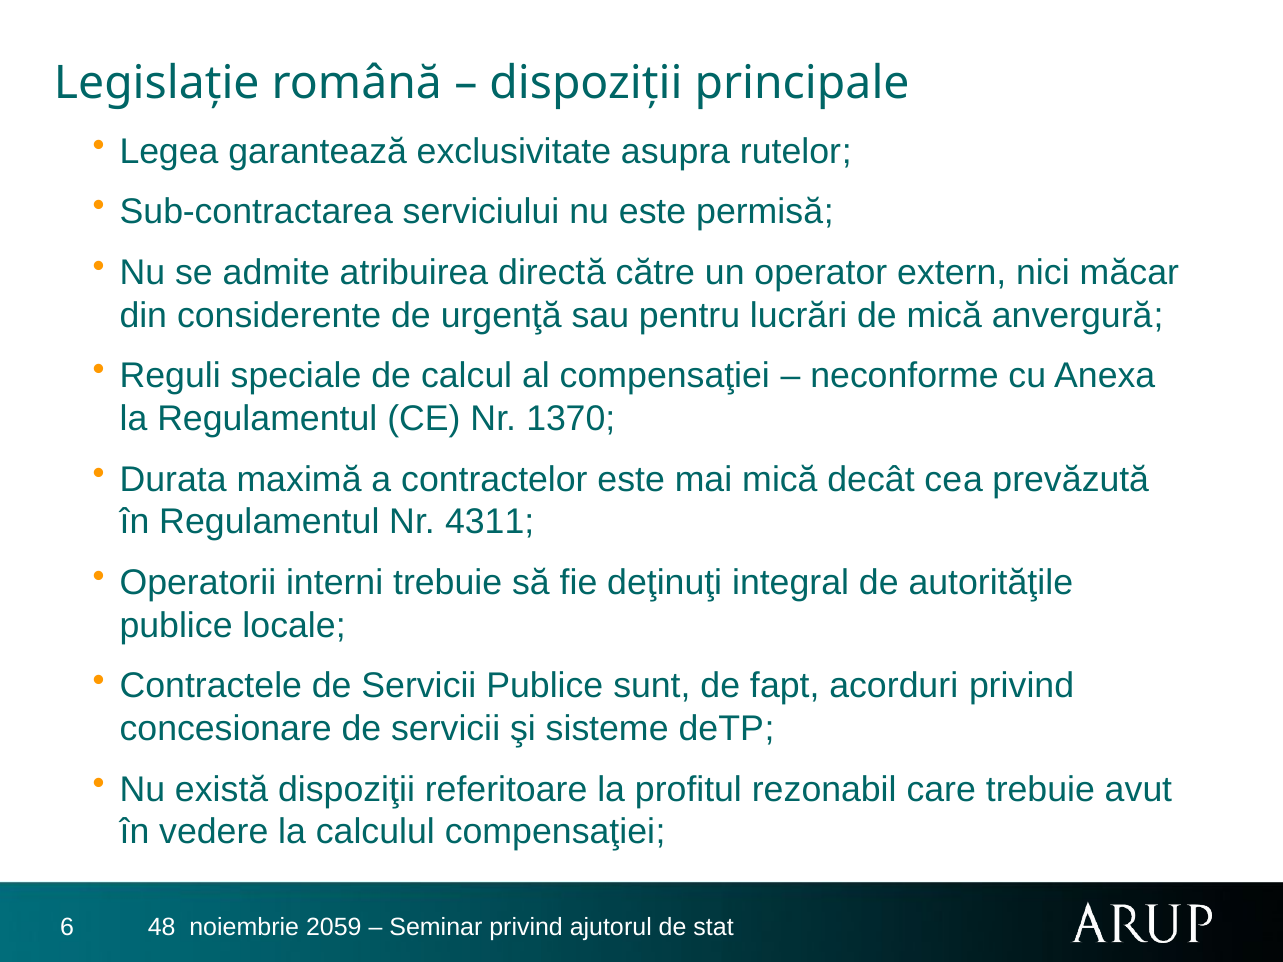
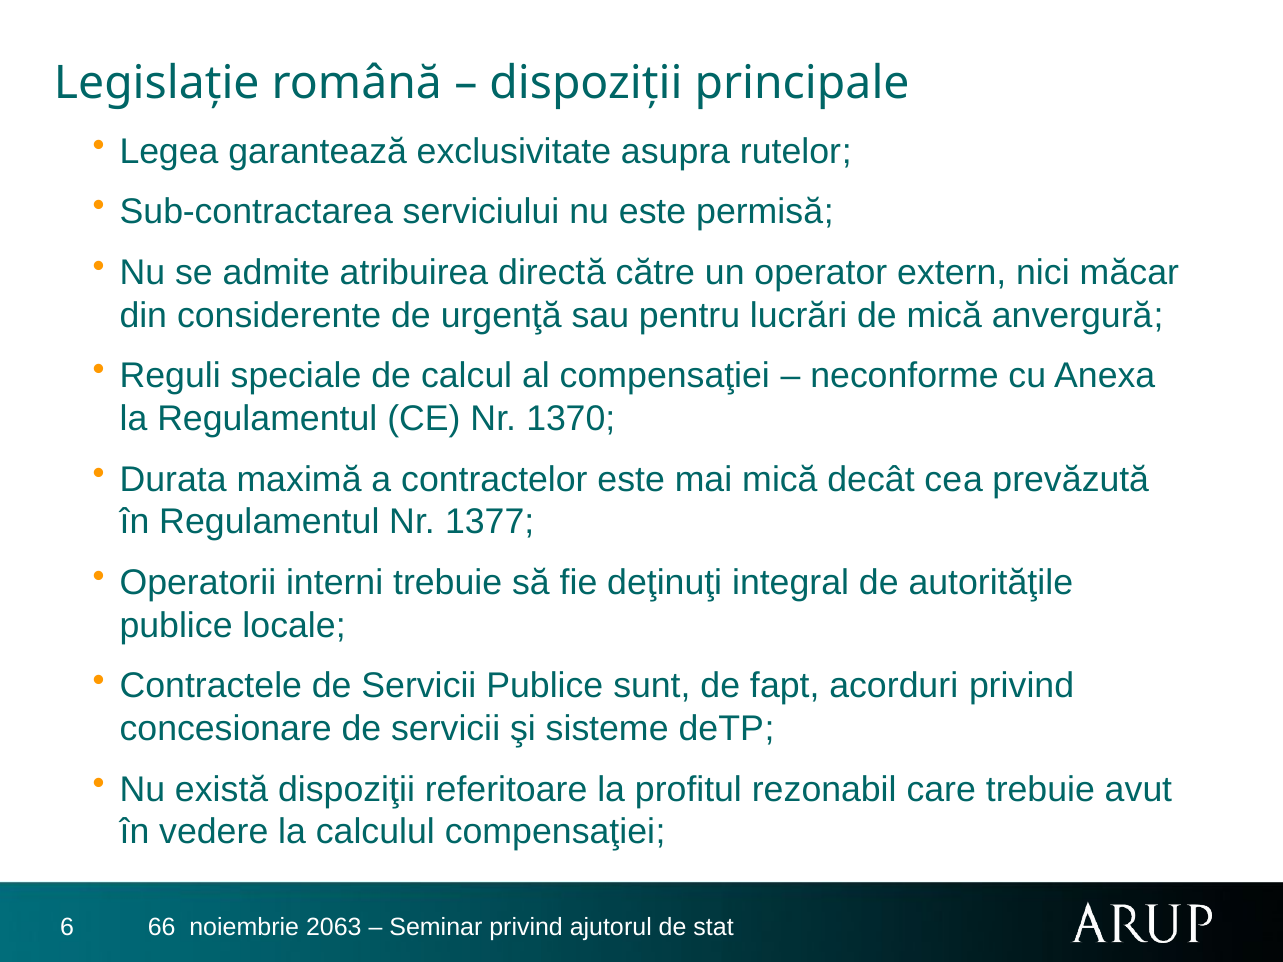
4311: 4311 -> 1377
48: 48 -> 66
2059: 2059 -> 2063
